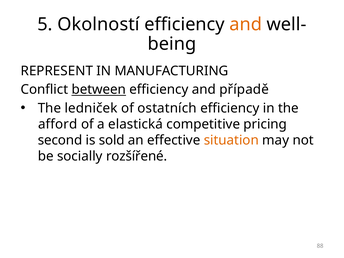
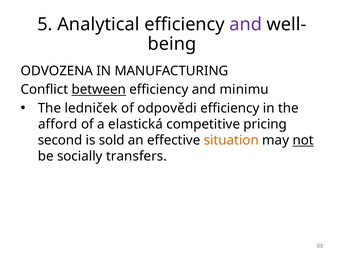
Okolností: Okolností -> Analytical
and at (246, 24) colour: orange -> purple
REPRESENT: REPRESENT -> ODVOZENA
případě: případě -> minimu
ostatních: ostatních -> odpovědi
not underline: none -> present
rozšířené: rozšířené -> transfers
